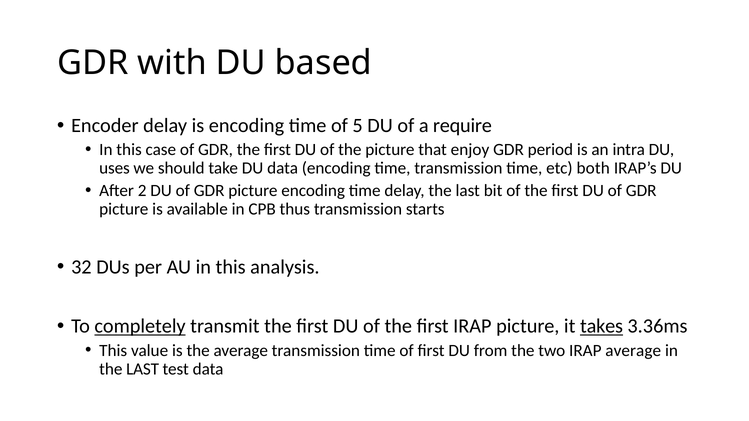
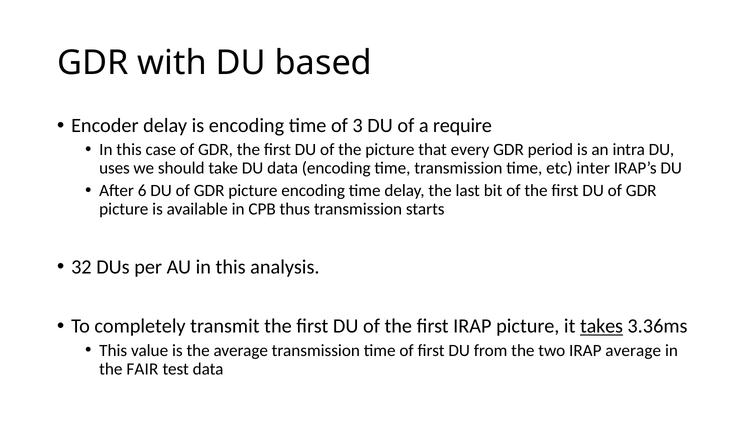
5: 5 -> 3
enjoy: enjoy -> every
both: both -> inter
2: 2 -> 6
completely underline: present -> none
LAST at (143, 369): LAST -> FAIR
